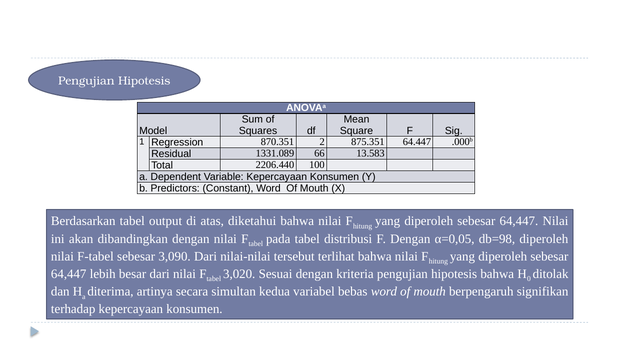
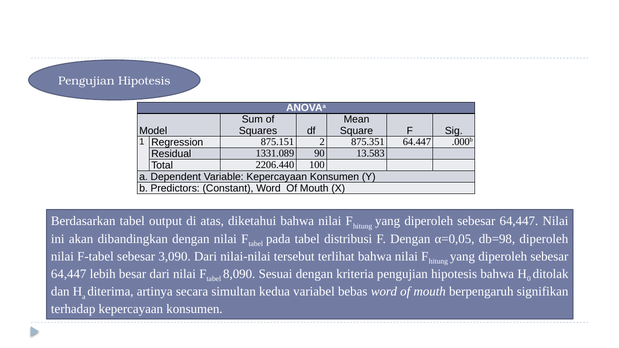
870.351: 870.351 -> 875.151
66: 66 -> 90
3,020: 3,020 -> 8,090
